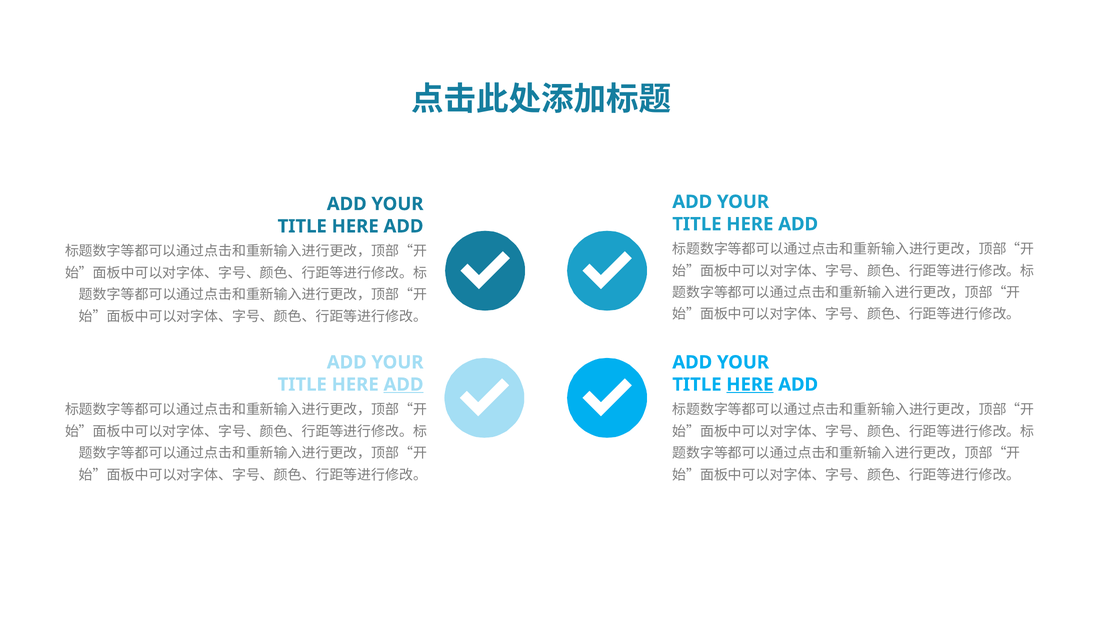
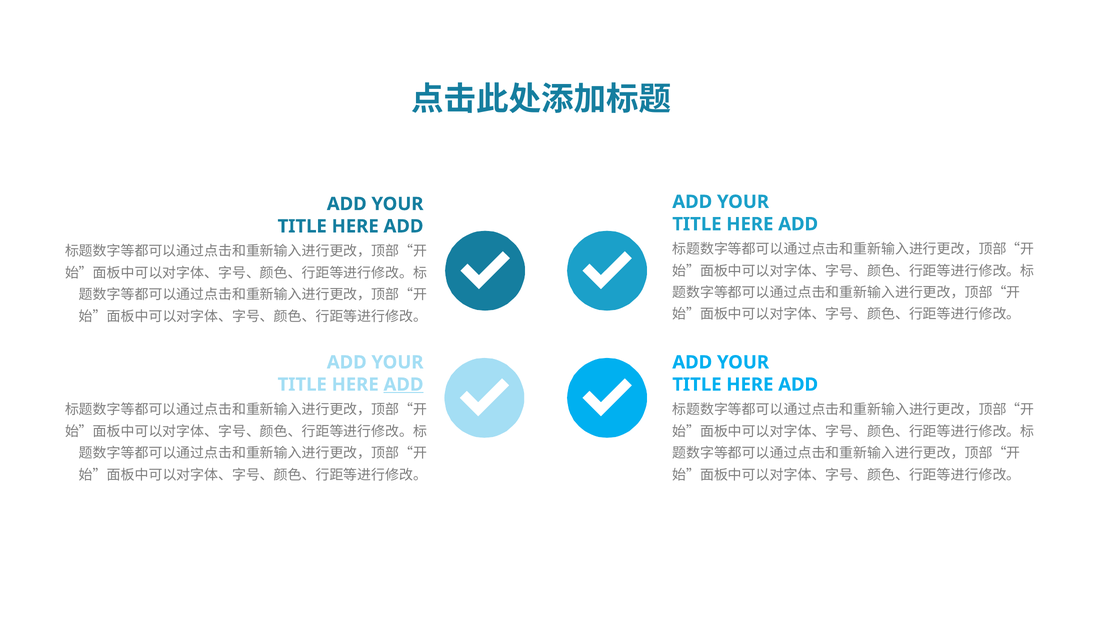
HERE at (750, 385) underline: present -> none
